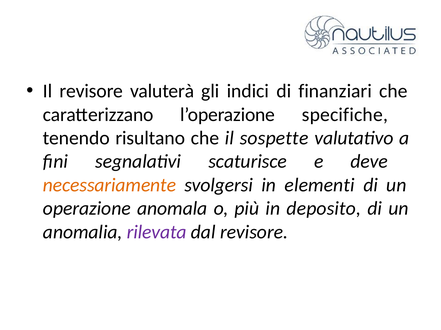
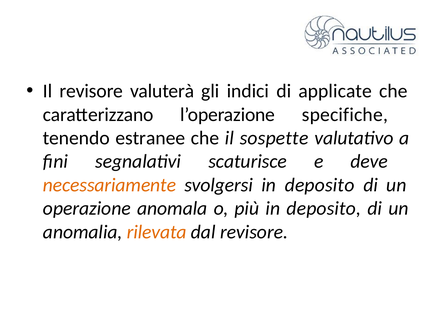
finanziari: finanziari -> applicate
risultano: risultano -> estranee
svolgersi in elementi: elementi -> deposito
rilevata colour: purple -> orange
